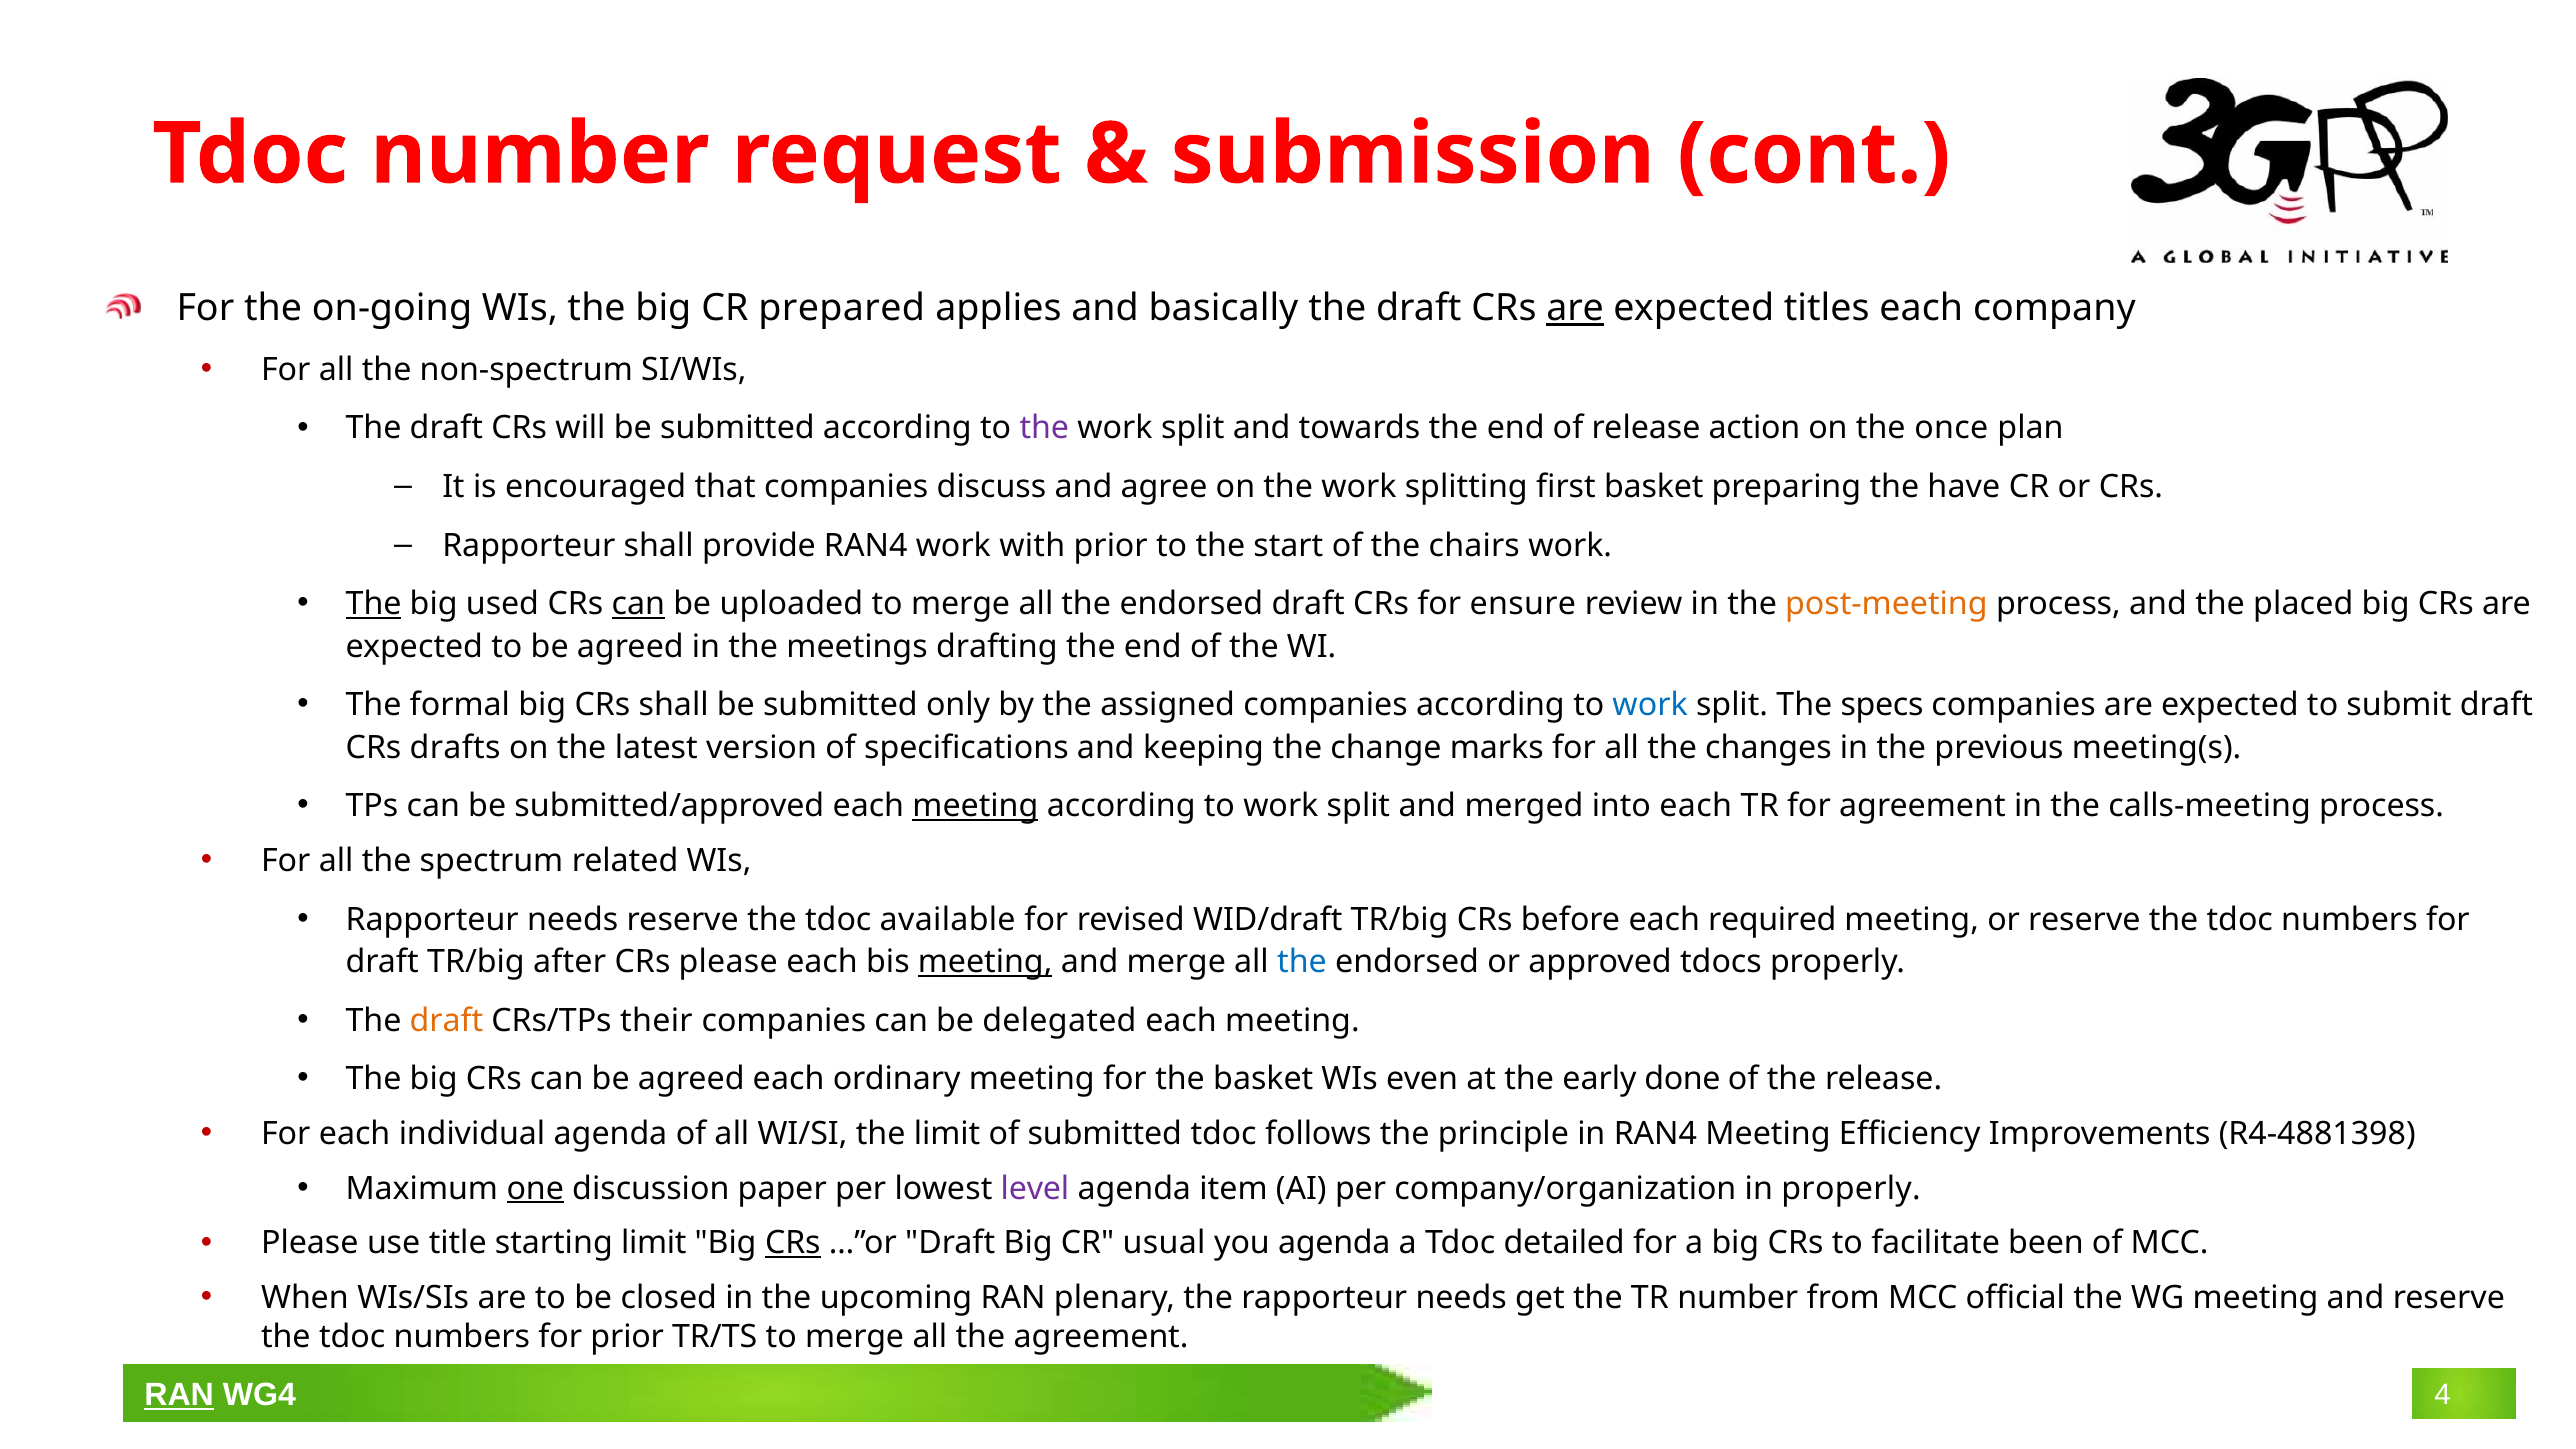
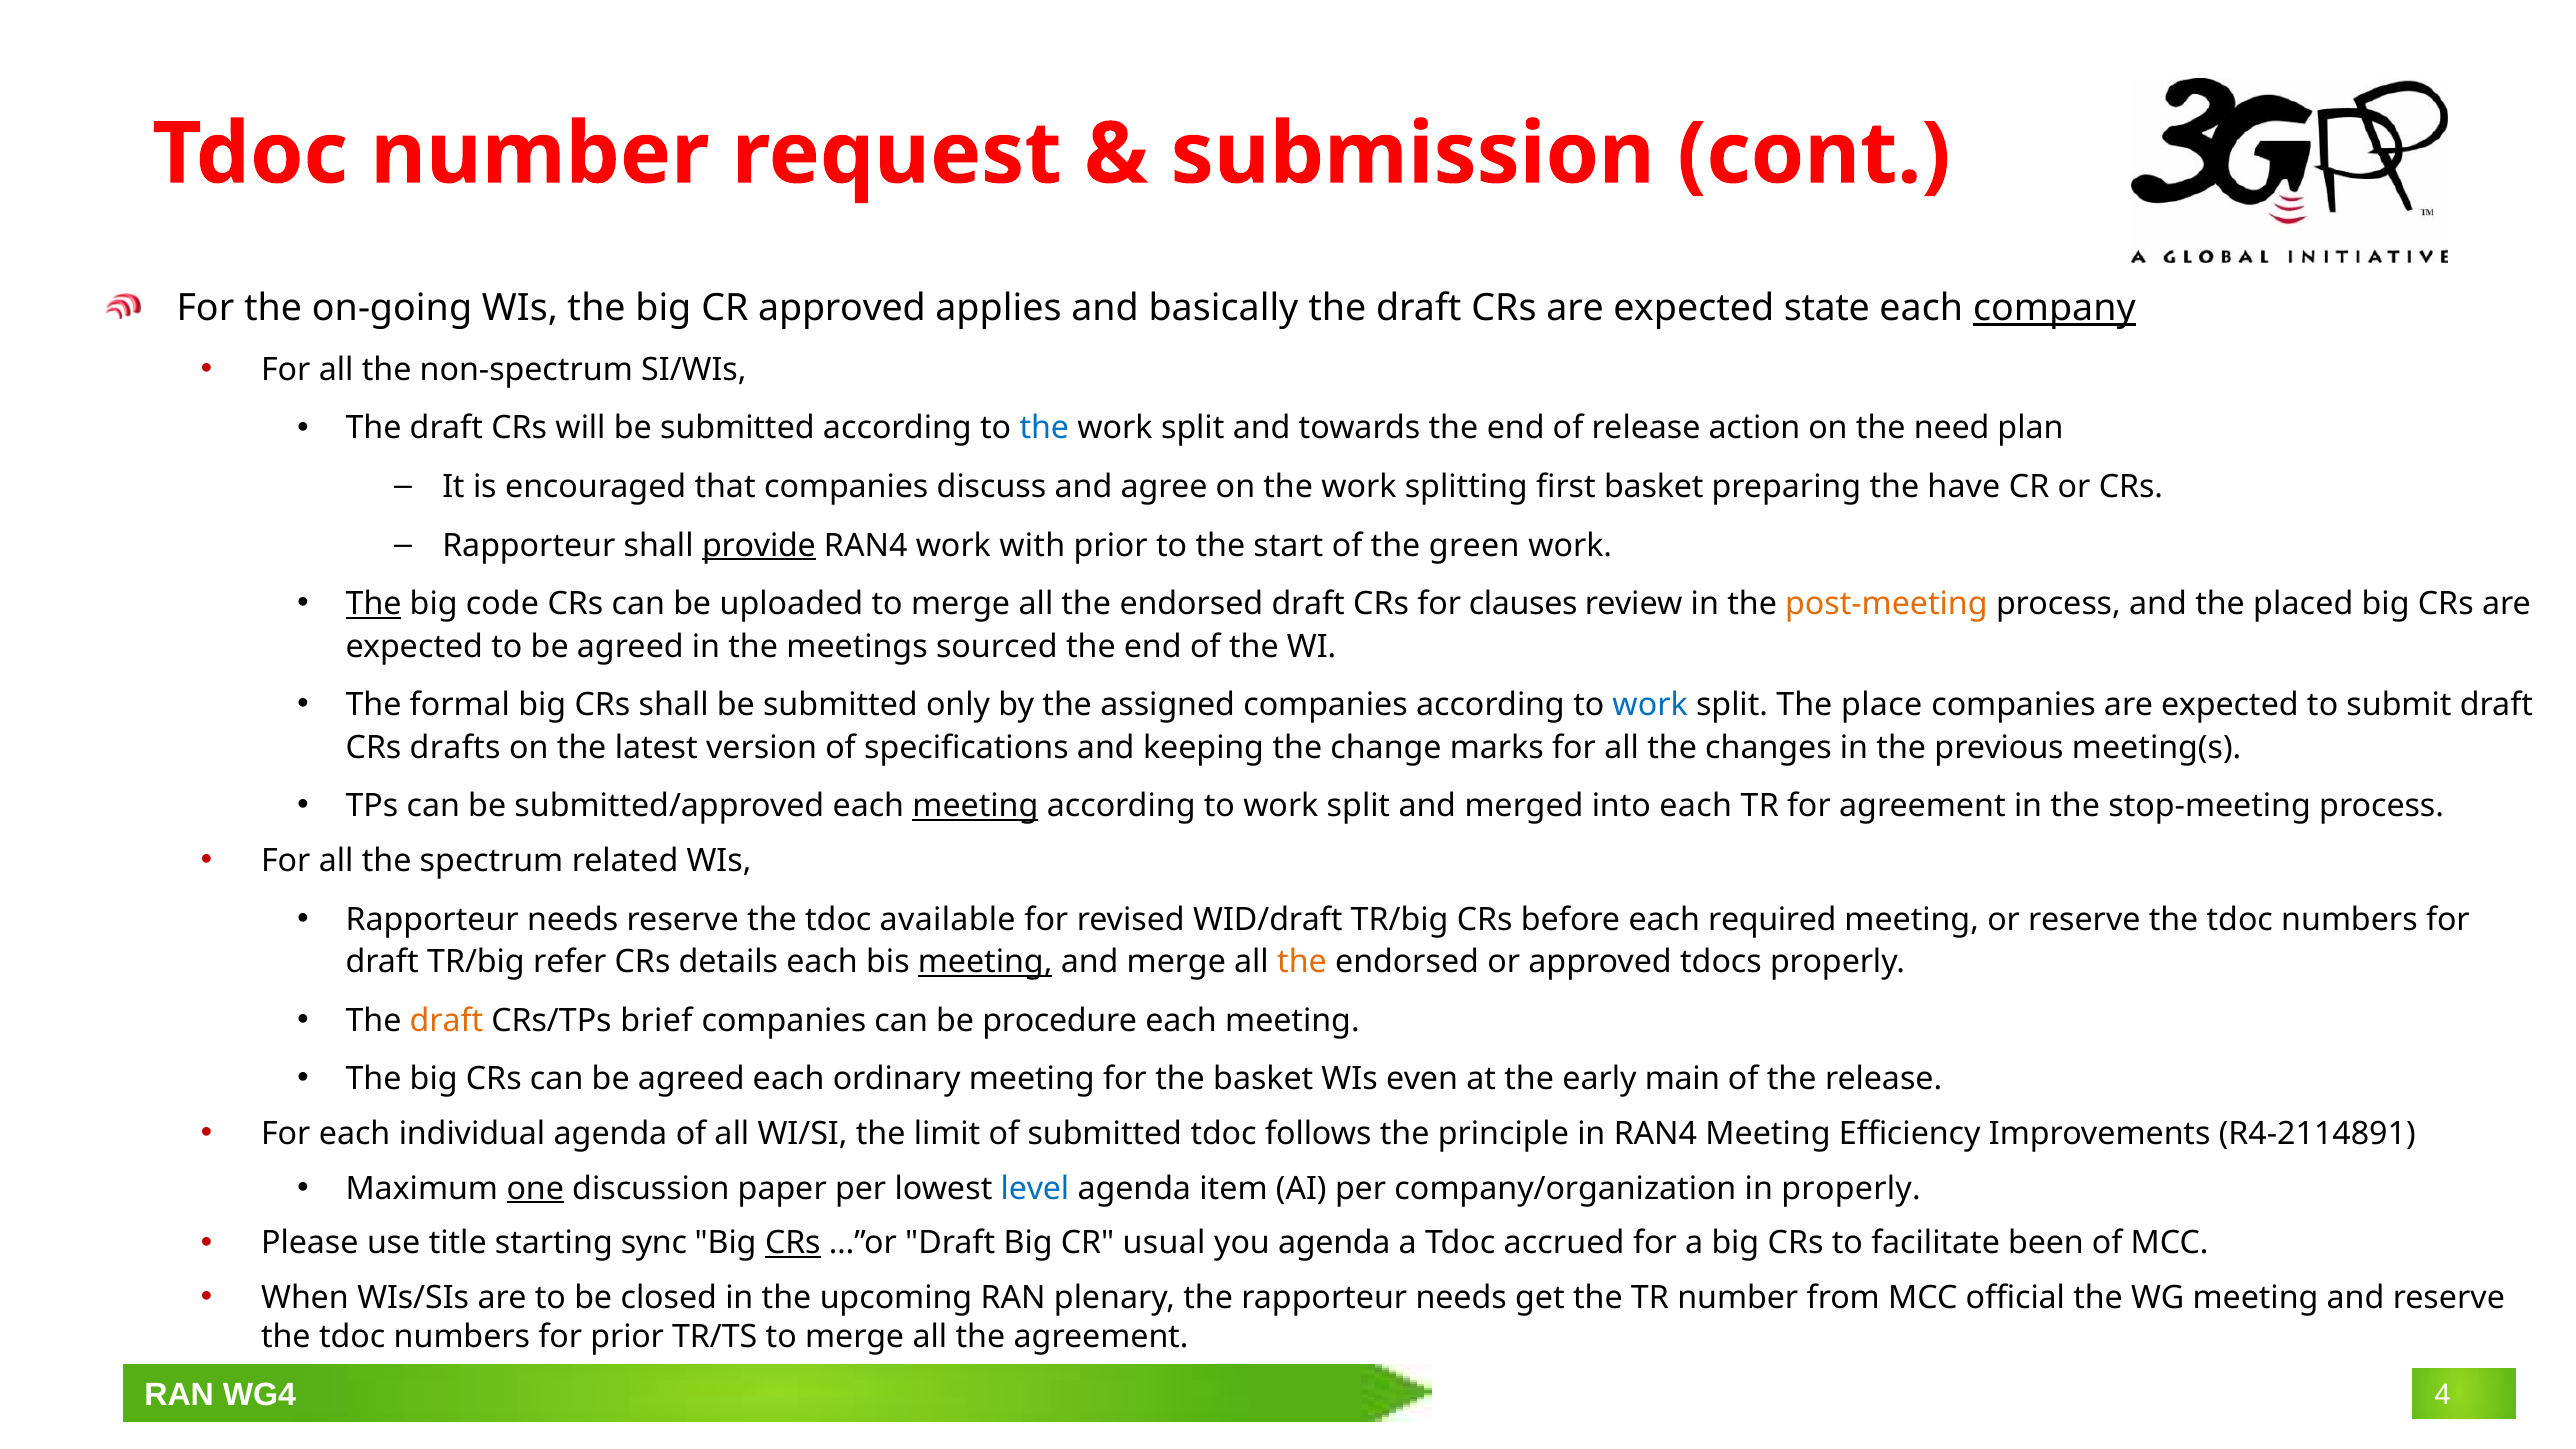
CR prepared: prepared -> approved
are at (1575, 308) underline: present -> none
titles: titles -> state
company underline: none -> present
the at (1044, 428) colour: purple -> blue
once: once -> need
provide underline: none -> present
chairs: chairs -> green
used: used -> code
can at (638, 604) underline: present -> none
ensure: ensure -> clauses
drafting: drafting -> sourced
specs: specs -> place
calls-meeting: calls-meeting -> stop-meeting
after: after -> refer
CRs please: please -> details
the at (1302, 962) colour: blue -> orange
their: their -> brief
delegated: delegated -> procedure
done: done -> main
R4-4881398: R4-4881398 -> R4-2114891
level colour: purple -> blue
starting limit: limit -> sync
detailed: detailed -> accrued
RAN at (179, 1395) underline: present -> none
